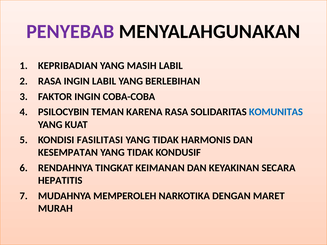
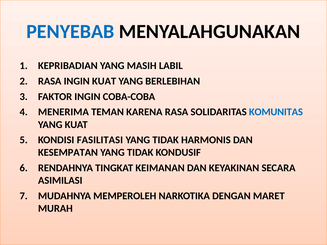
PENYEBAB colour: purple -> blue
INGIN LABIL: LABIL -> KUAT
PSILOCYBIN: PSILOCYBIN -> MENERIMA
HEPATITIS: HEPATITIS -> ASIMILASI
